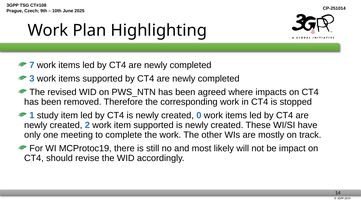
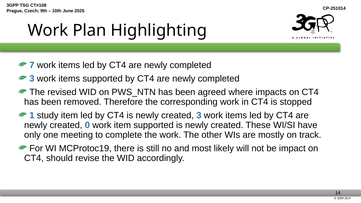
created 0: 0 -> 3
2: 2 -> 0
